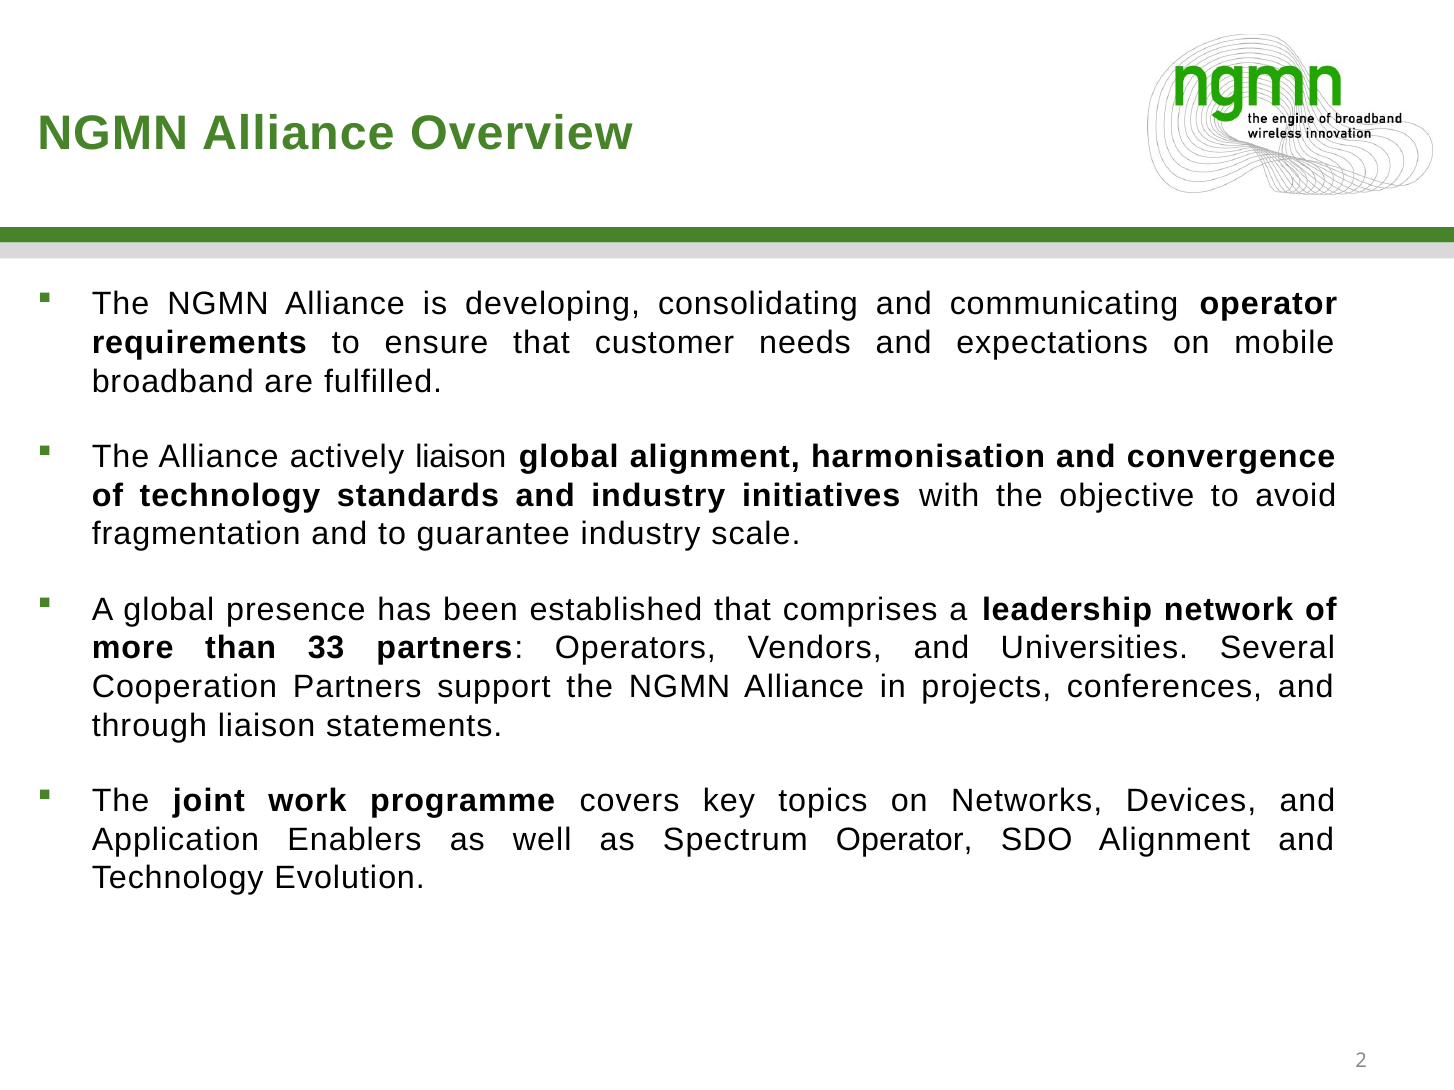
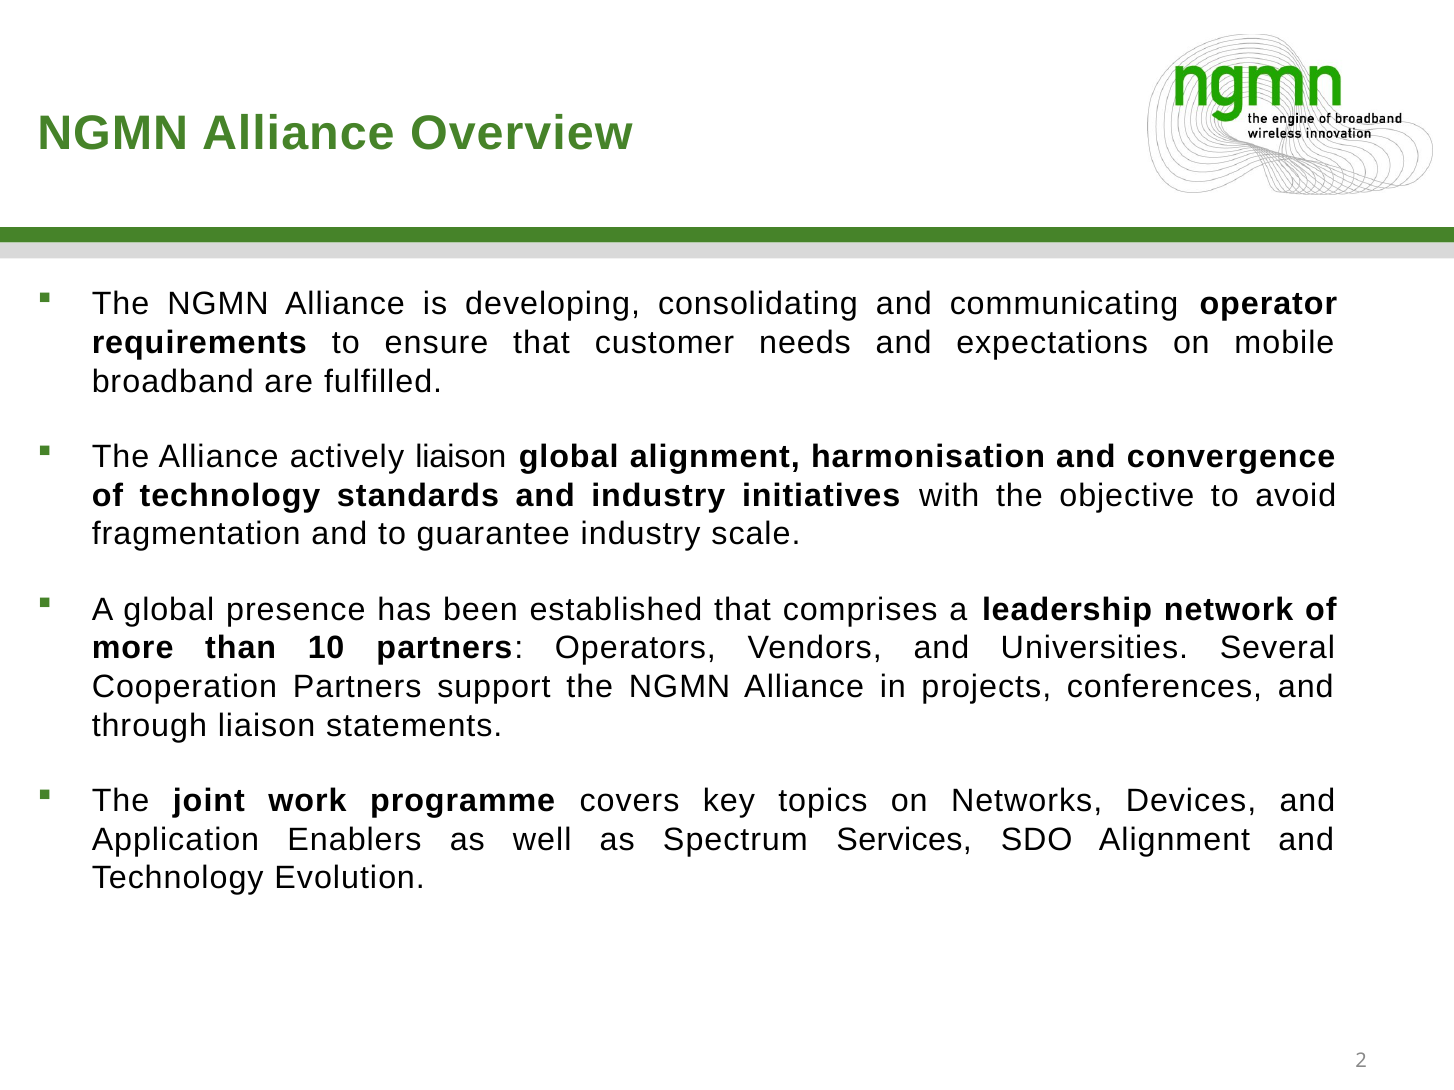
33: 33 -> 10
Spectrum Operator: Operator -> Services
